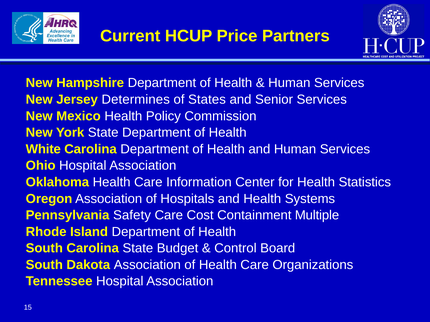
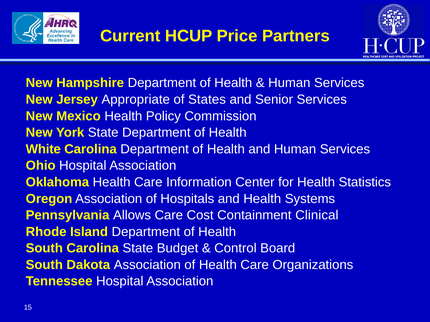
Determines: Determines -> Appropriate
Safety: Safety -> Allows
Multiple: Multiple -> Clinical
